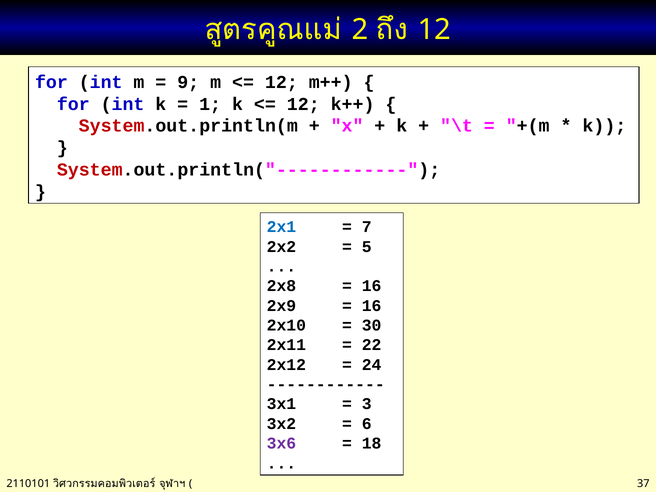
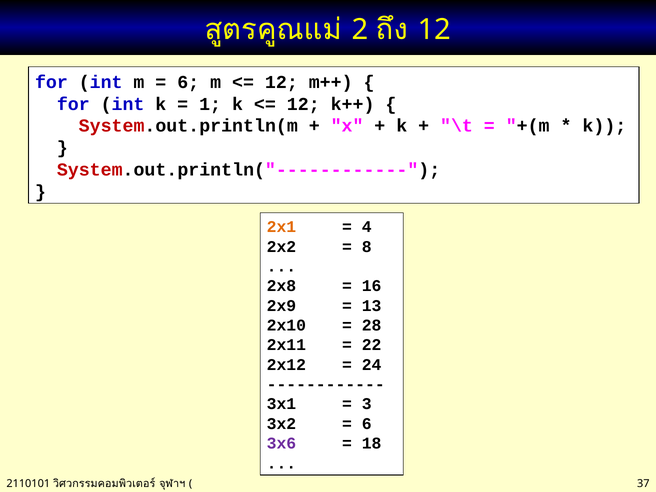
9 at (188, 82): 9 -> 6
2x1 colour: blue -> orange
7: 7 -> 4
5: 5 -> 8
16 at (372, 306): 16 -> 13
30: 30 -> 28
